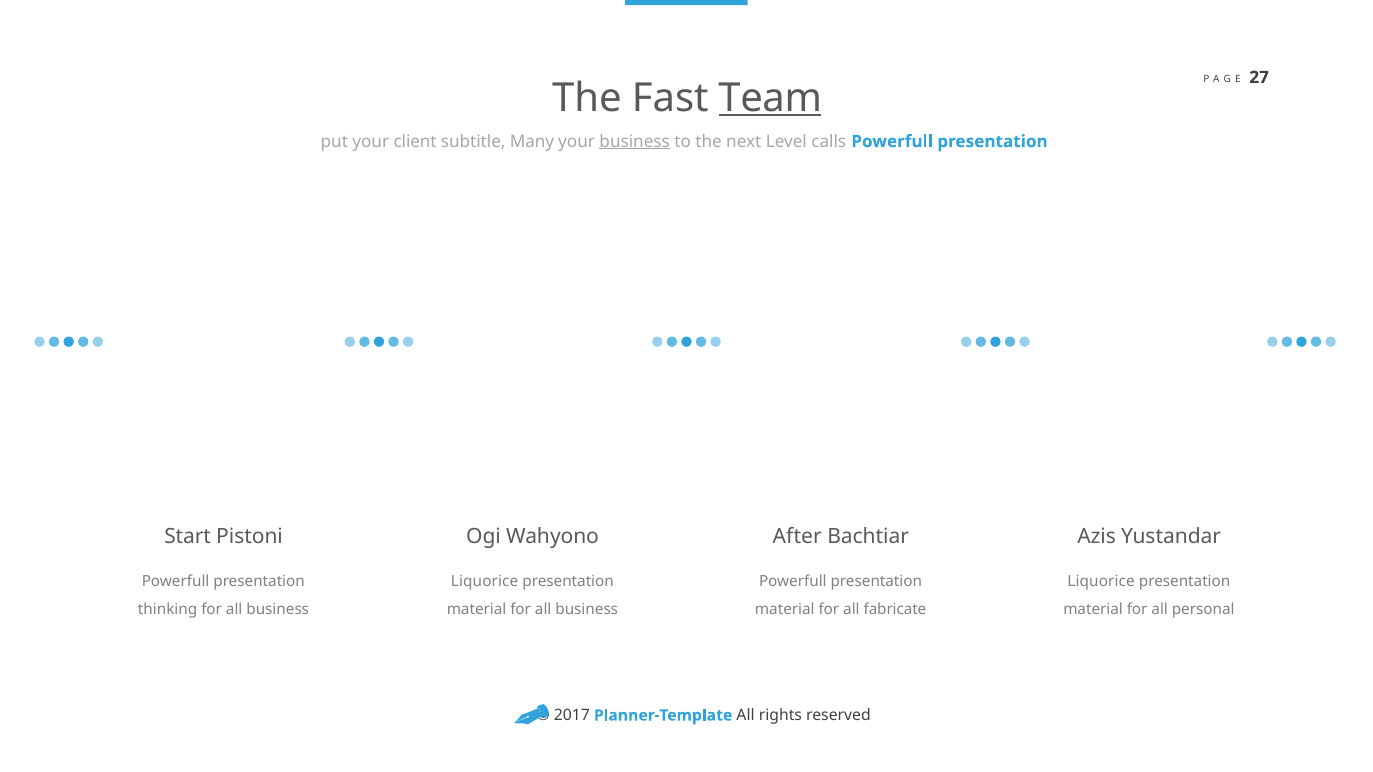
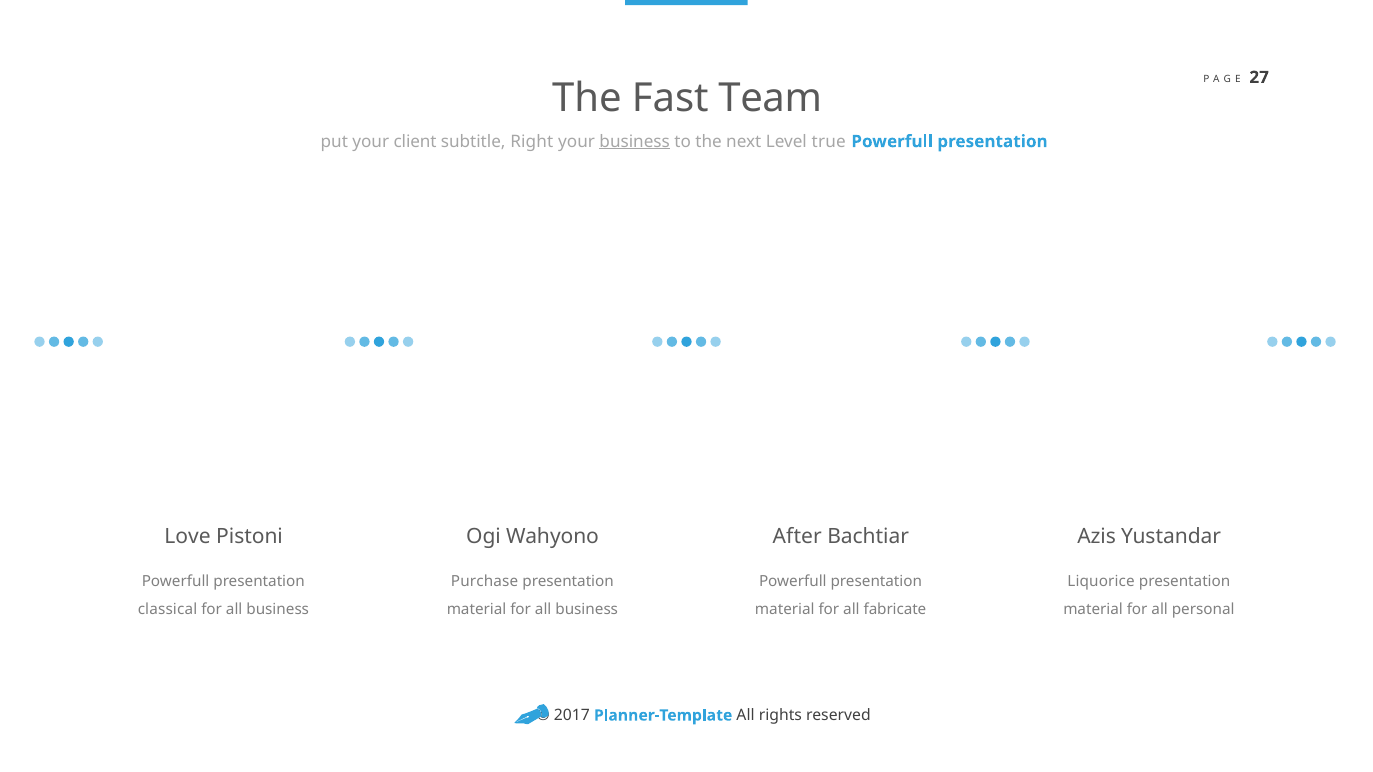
Team underline: present -> none
Many: Many -> Right
calls: calls -> true
Start: Start -> Love
Liquorice at (485, 582): Liquorice -> Purchase
thinking: thinking -> classical
